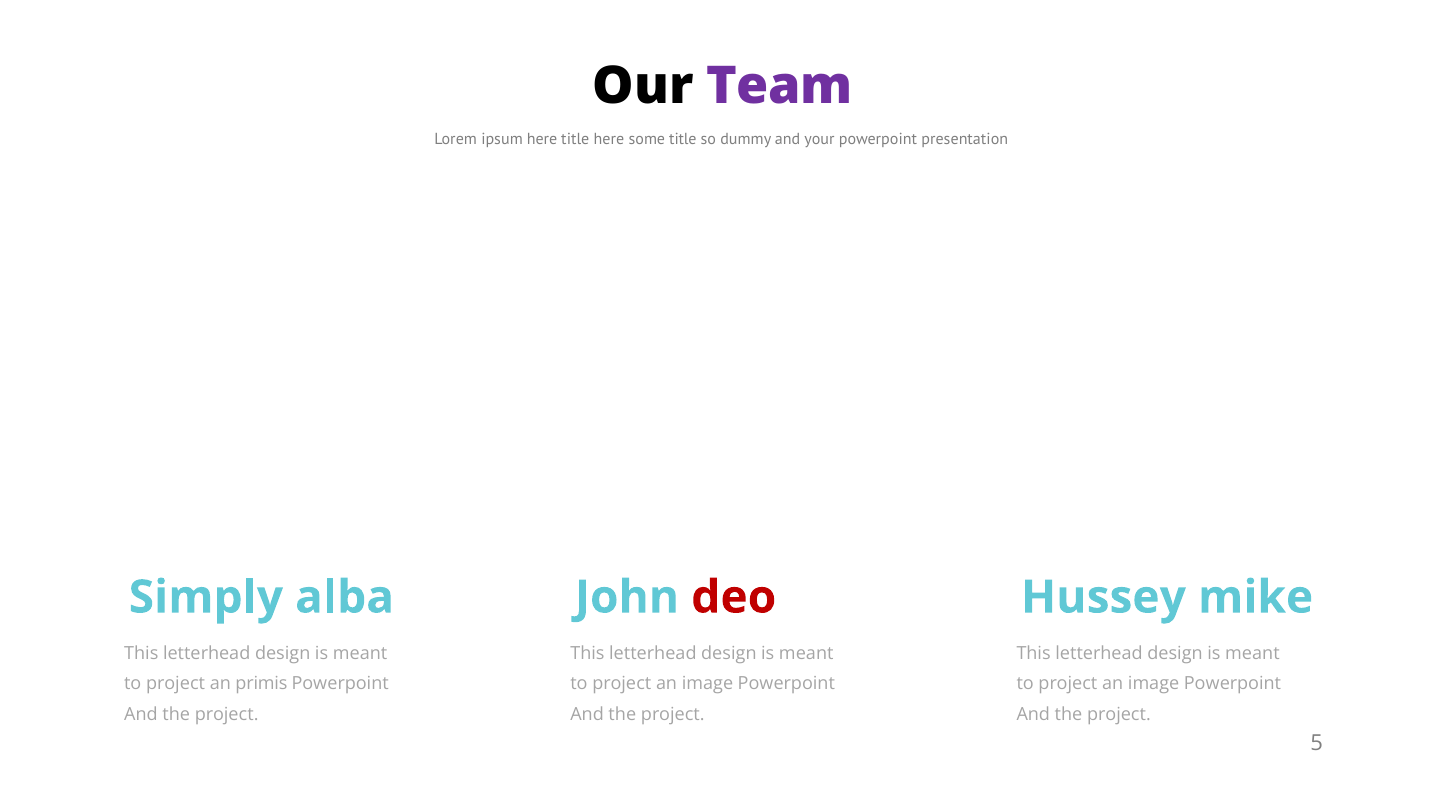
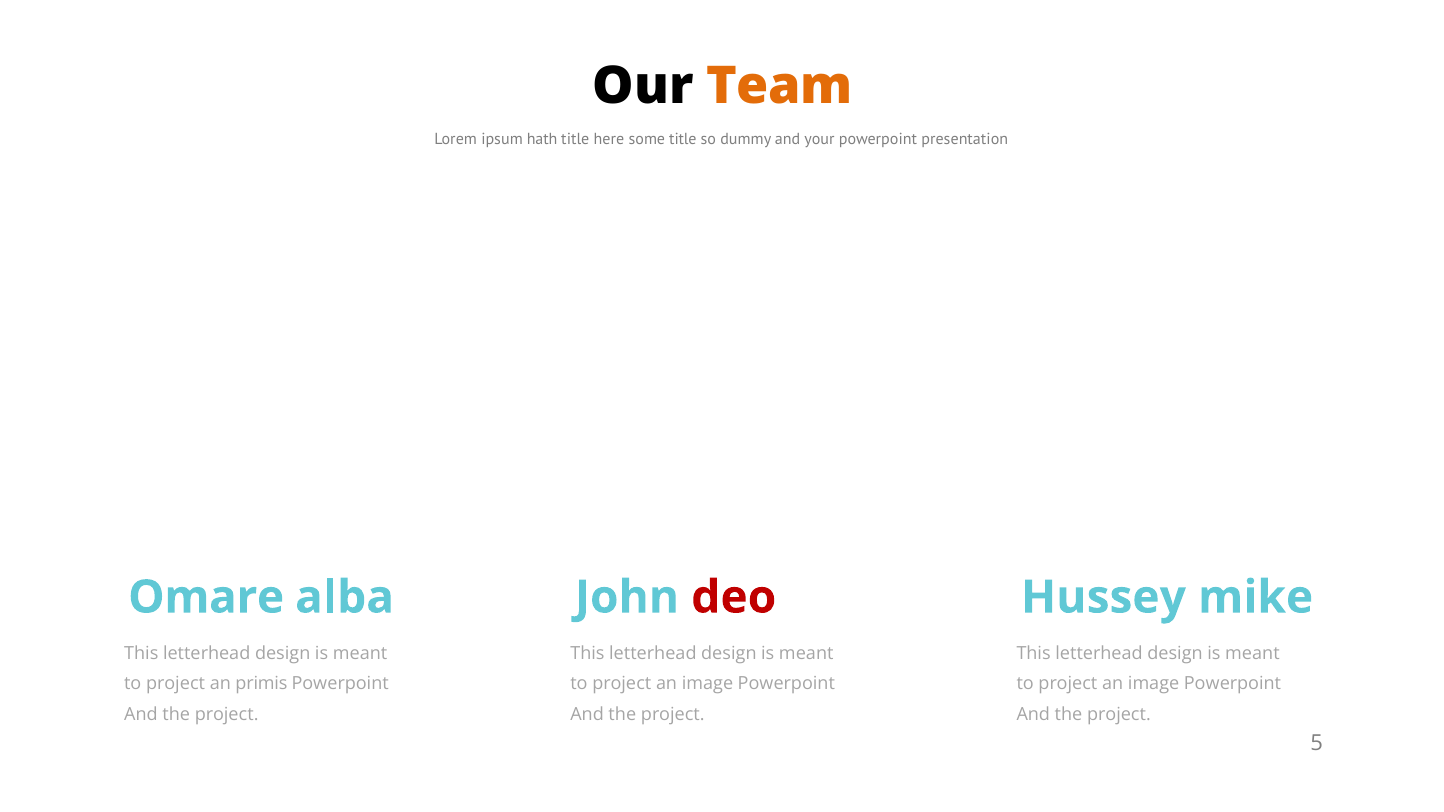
Team colour: purple -> orange
ipsum here: here -> hath
Simply: Simply -> Omare
